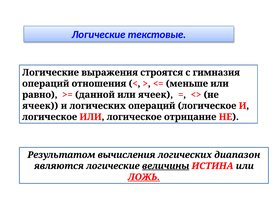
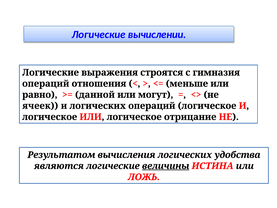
текстовые: текстовые -> вычислении
или ячеек: ячеек -> могут
диапазон: диапазон -> удобства
ЛОЖЬ underline: present -> none
